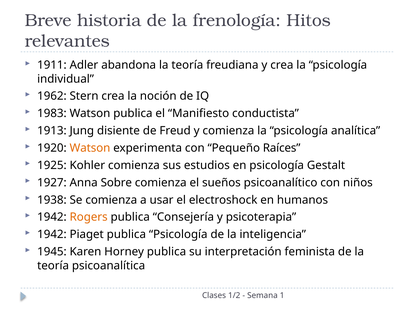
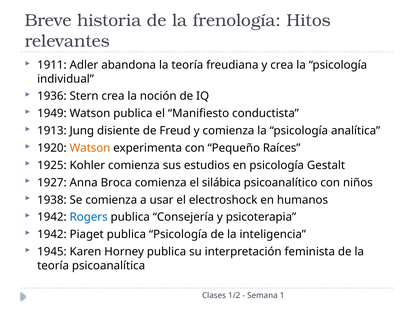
1962: 1962 -> 1936
1983: 1983 -> 1949
Sobre: Sobre -> Broca
sueños: sueños -> silábica
Rogers colour: orange -> blue
